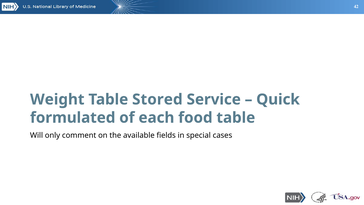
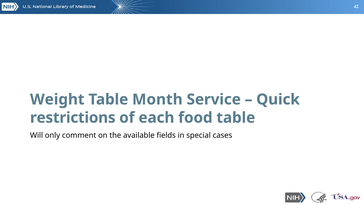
Stored: Stored -> Month
formulated: formulated -> restrictions
